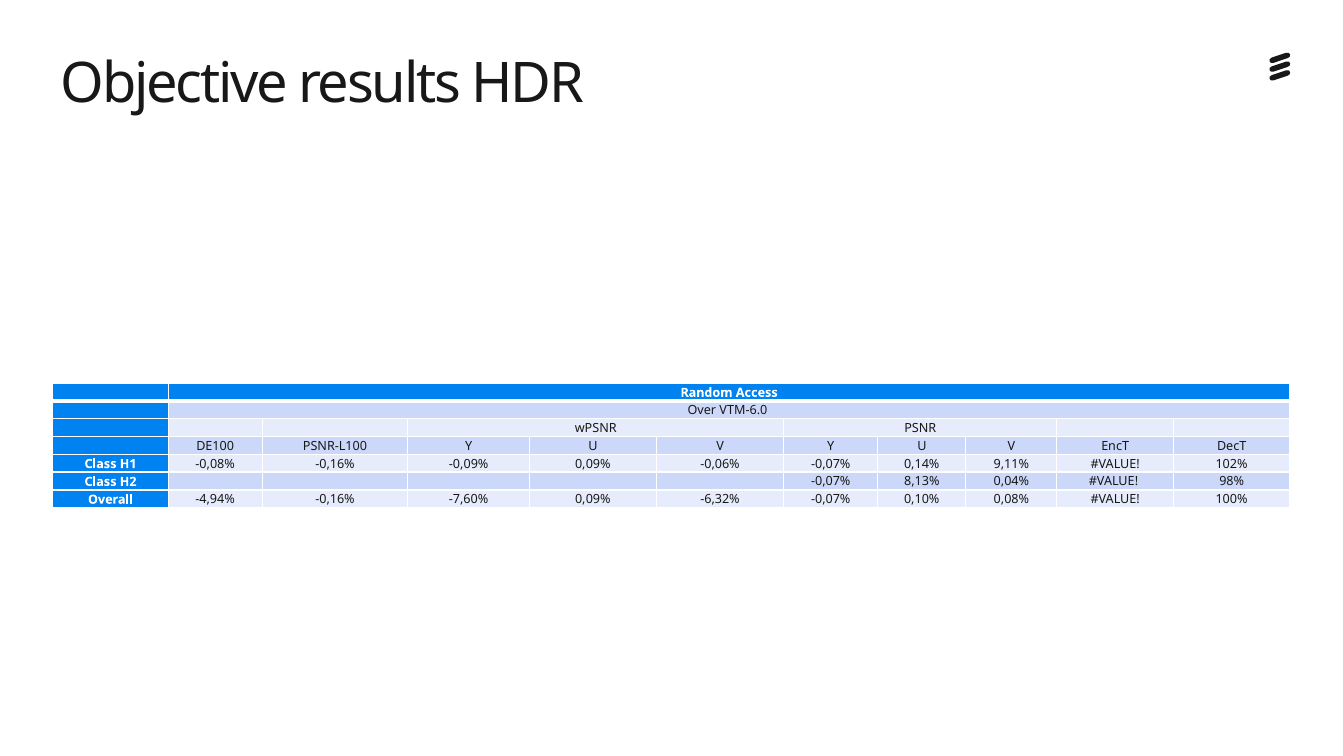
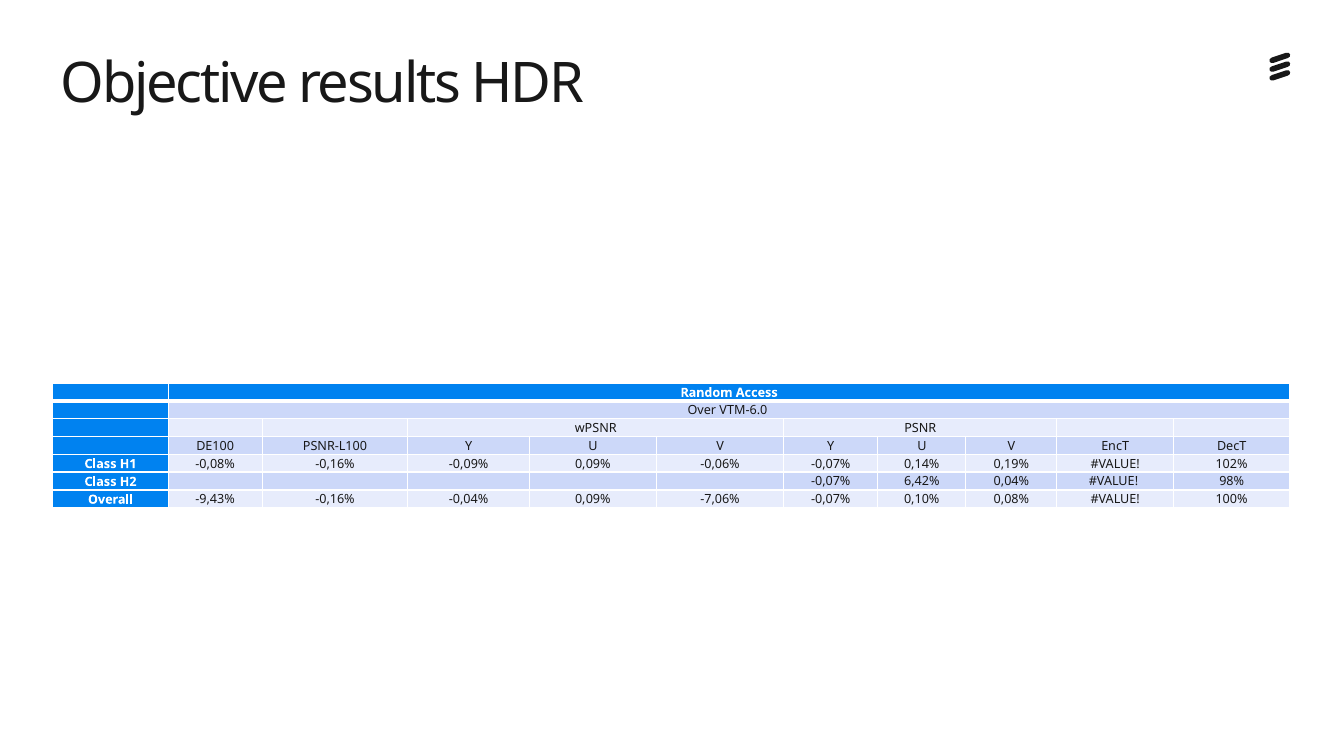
9,11%: 9,11% -> 0,19%
8,13%: 8,13% -> 6,42%
-4,94%: -4,94% -> -9,43%
-7,60%: -7,60% -> -0,04%
-6,32%: -6,32% -> -7,06%
